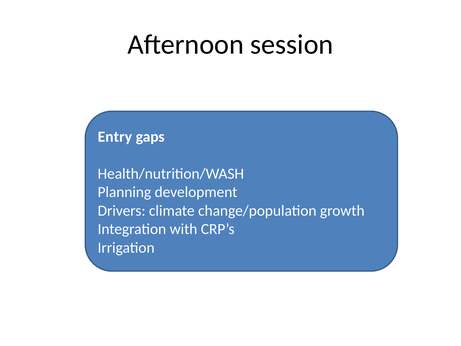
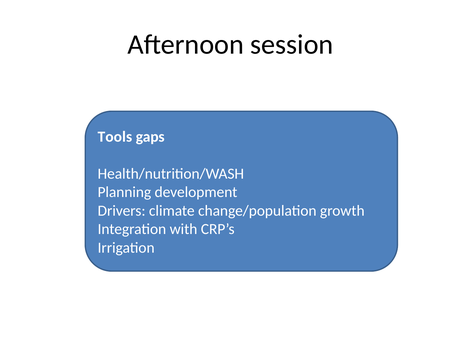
Entry: Entry -> Tools
